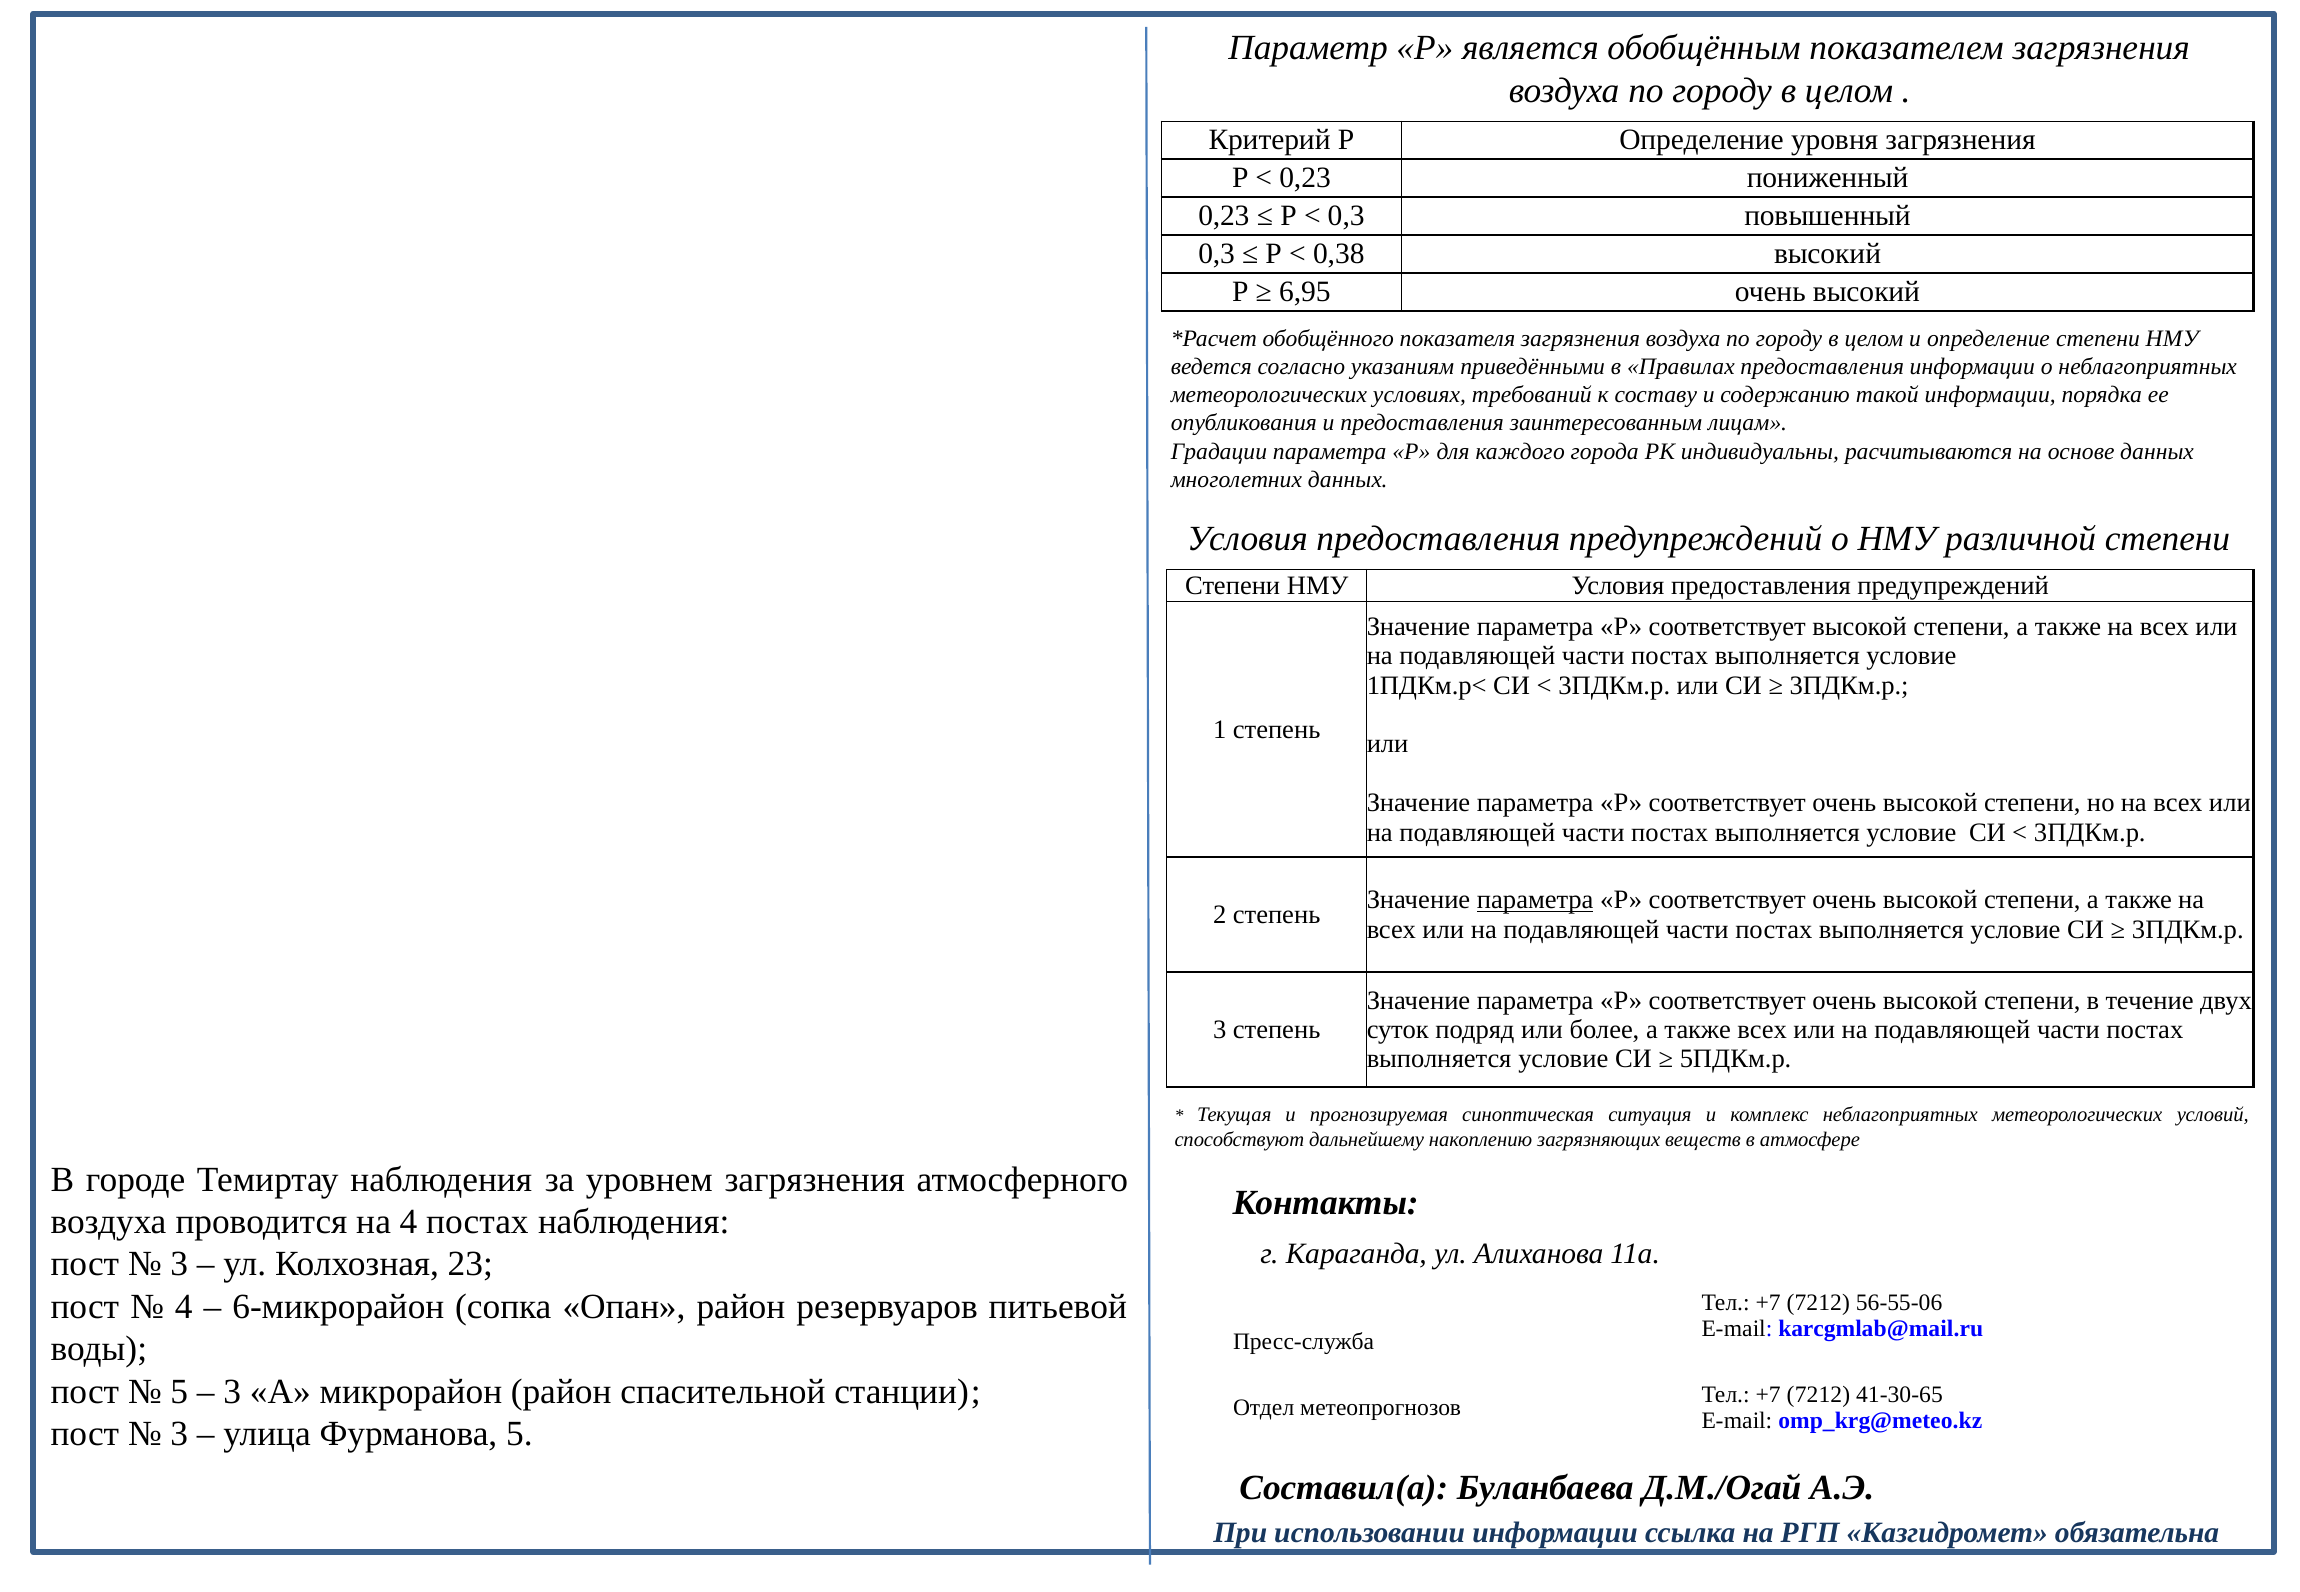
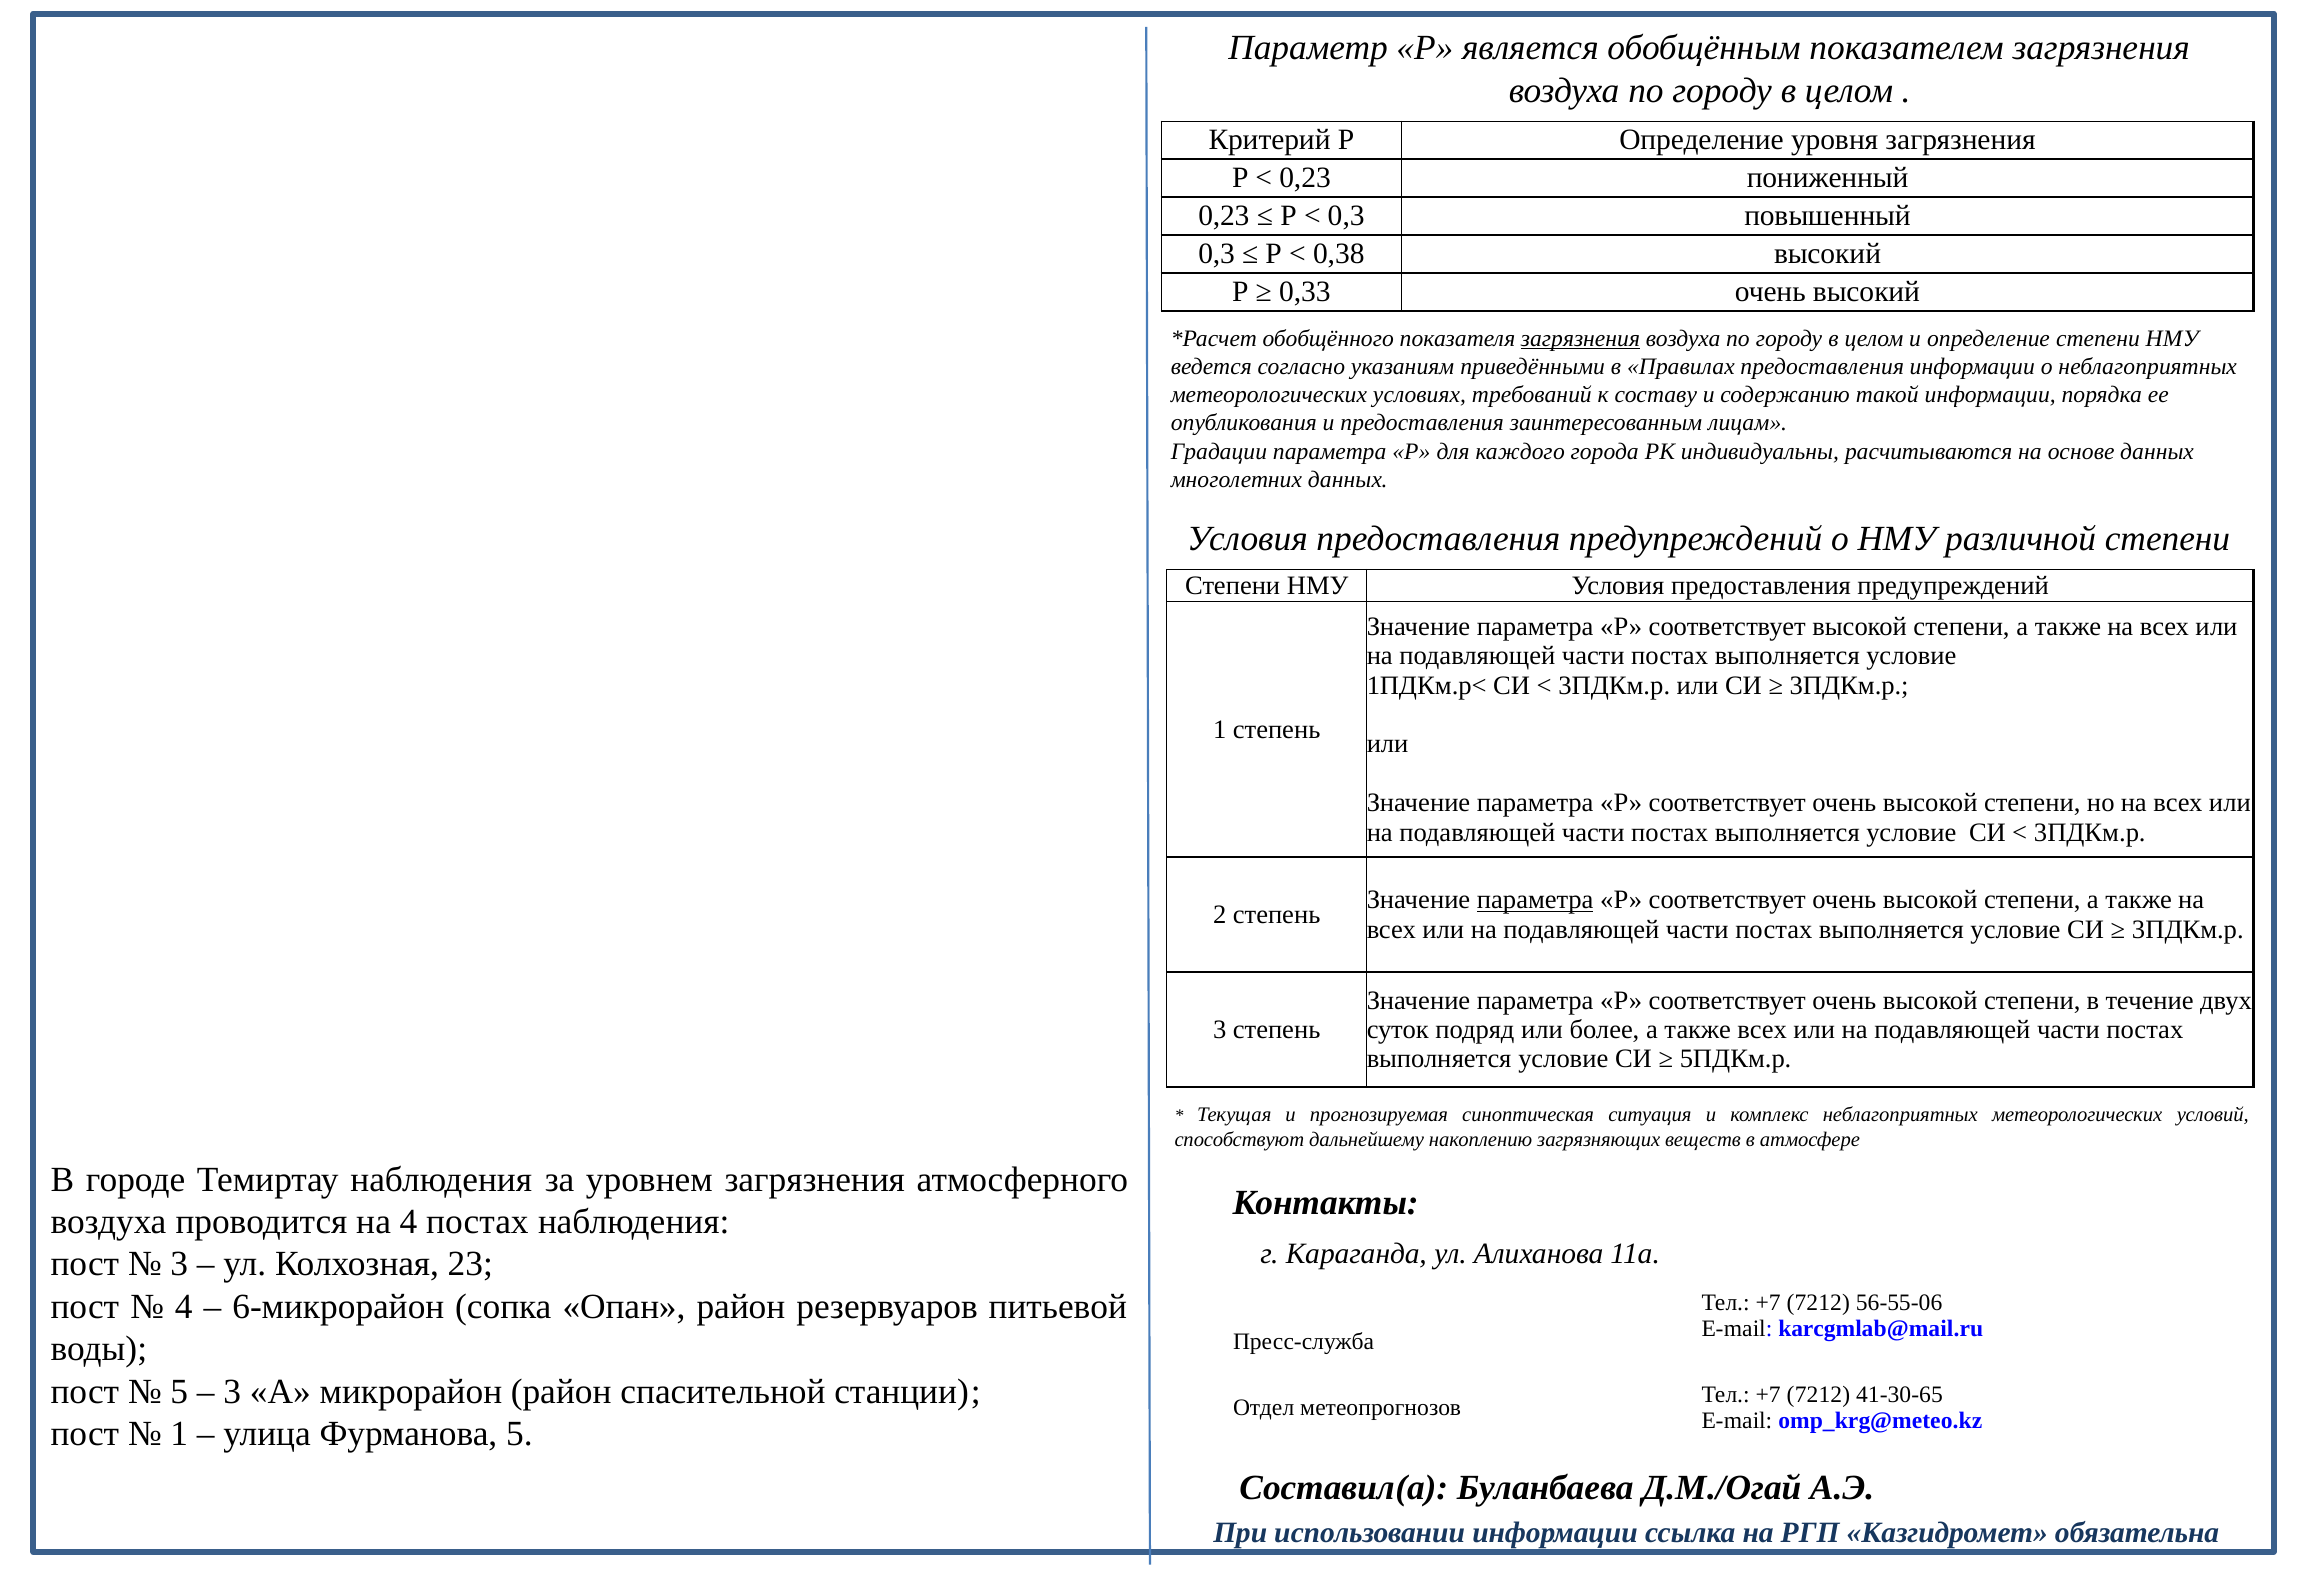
6,95: 6,95 -> 0,33
загрязнения at (1580, 339) underline: none -> present
3 at (179, 1434): 3 -> 1
